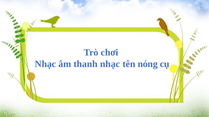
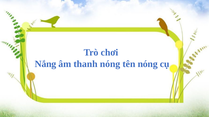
Nhạc at (45, 64): Nhạc -> Nắng
thanh nhạc: nhạc -> nóng
